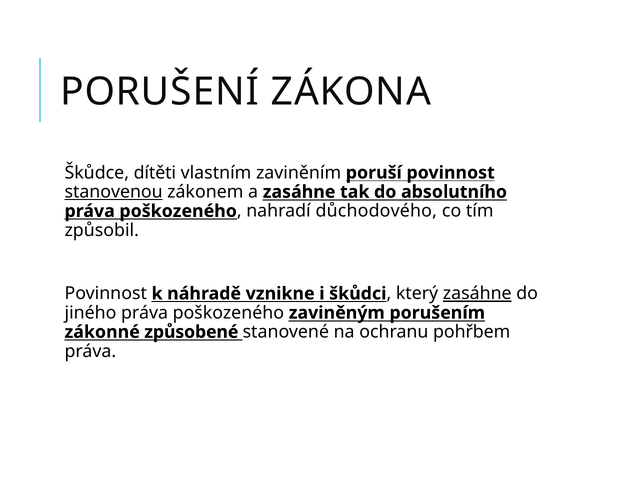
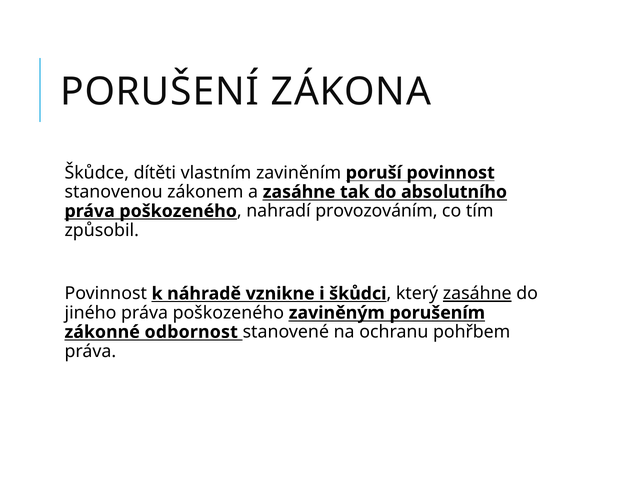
stanovenou underline: present -> none
důchodového: důchodového -> provozováním
způsobené: způsobené -> odbornost
